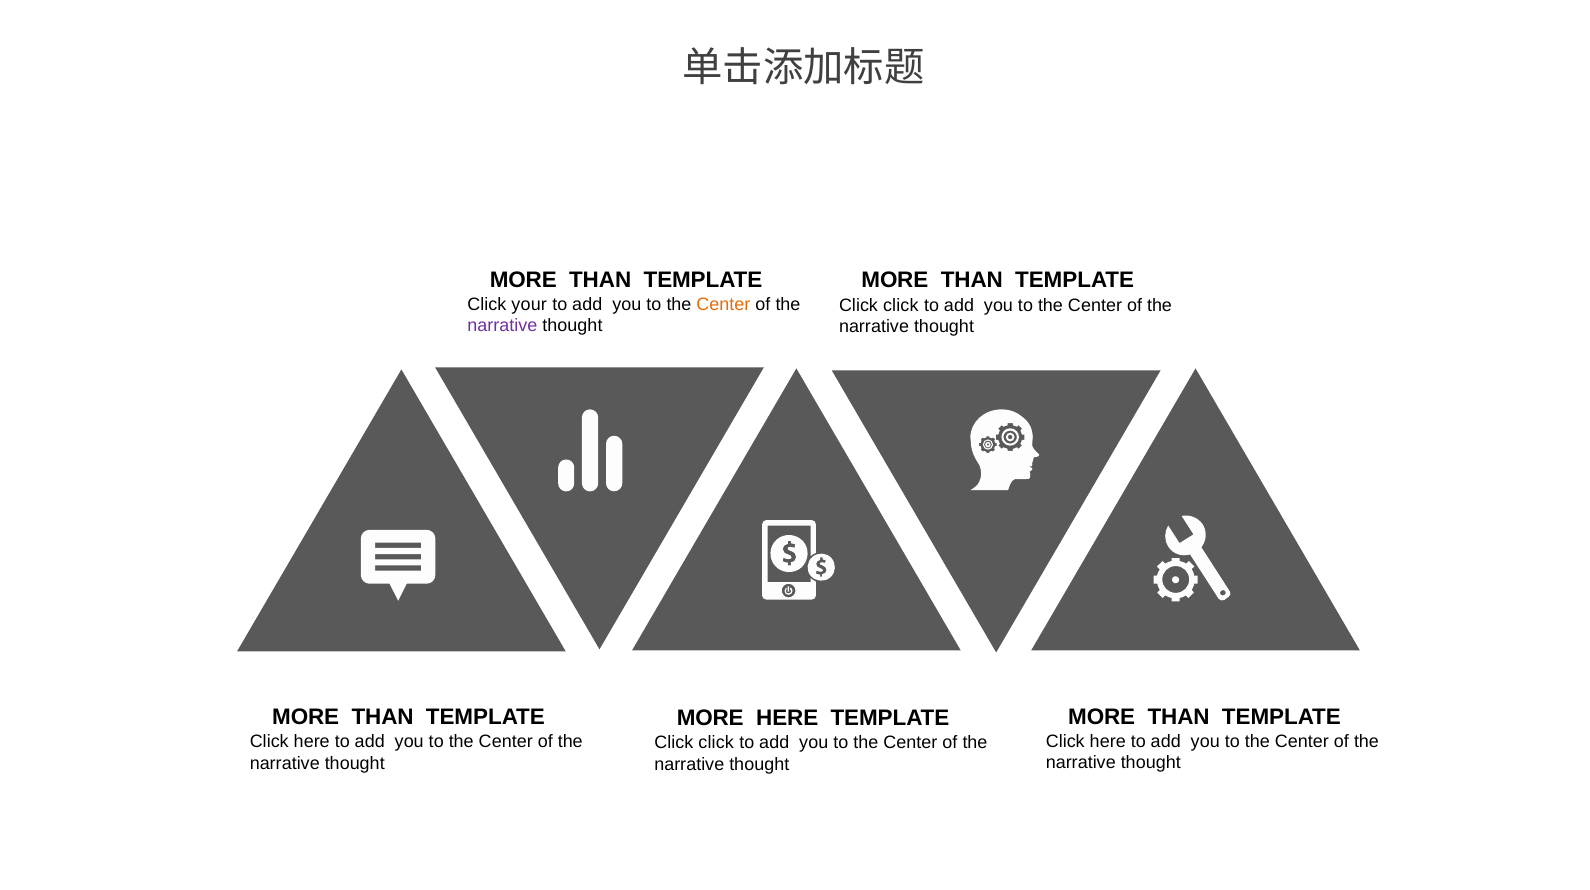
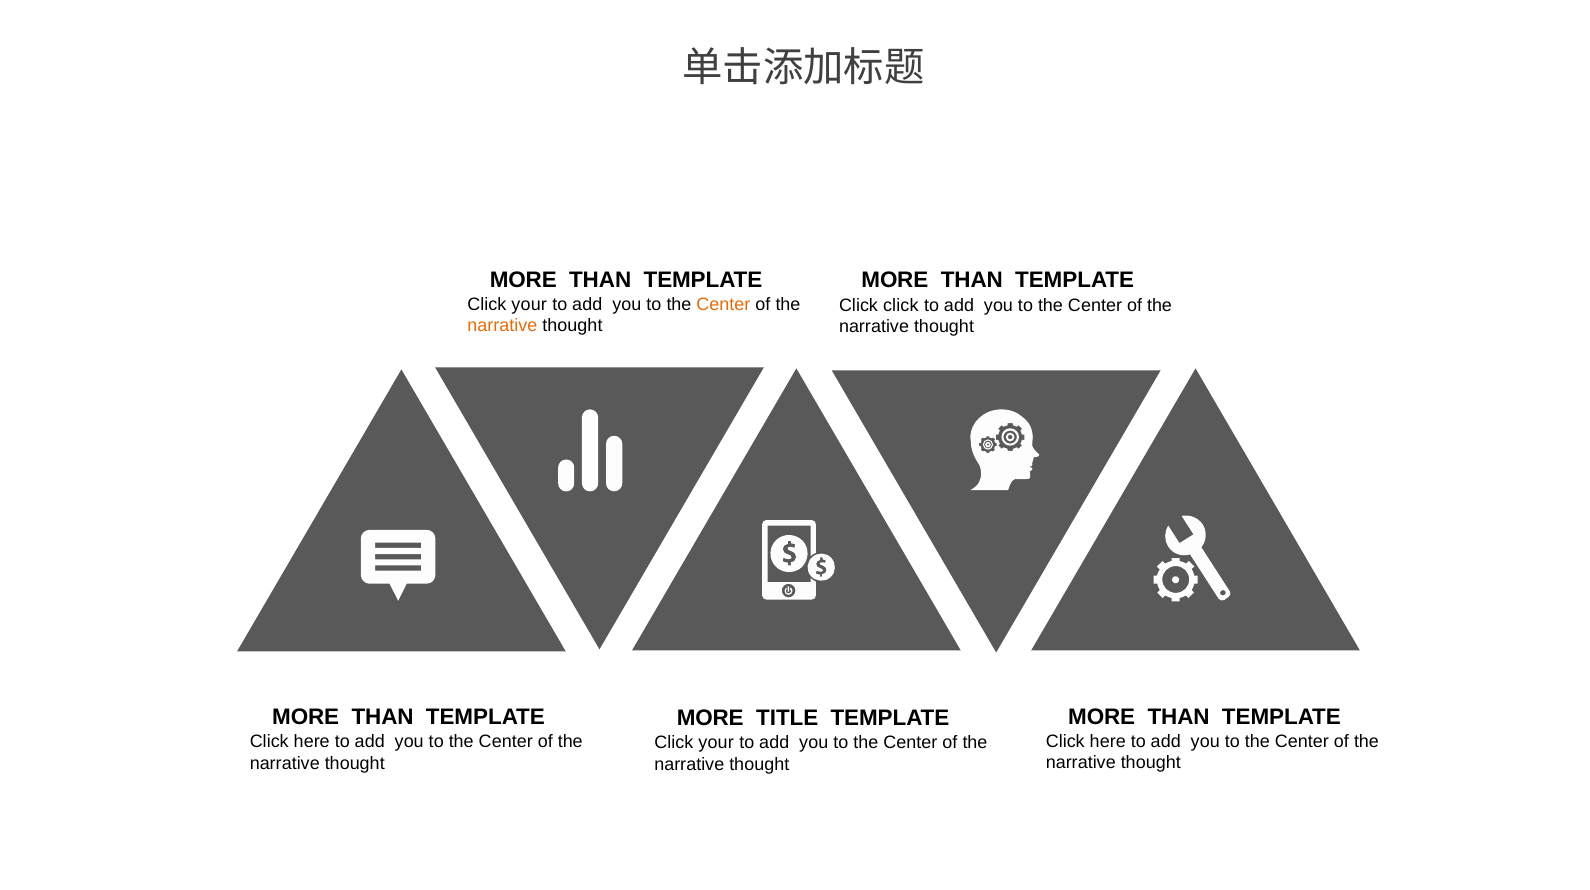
narrative at (502, 326) colour: purple -> orange
MORE HERE: HERE -> TITLE
click at (716, 743): click -> your
